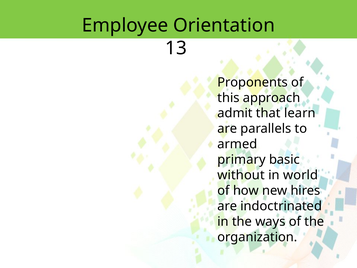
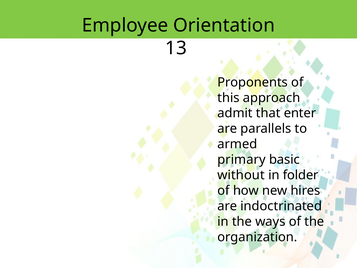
learn: learn -> enter
world: world -> folder
